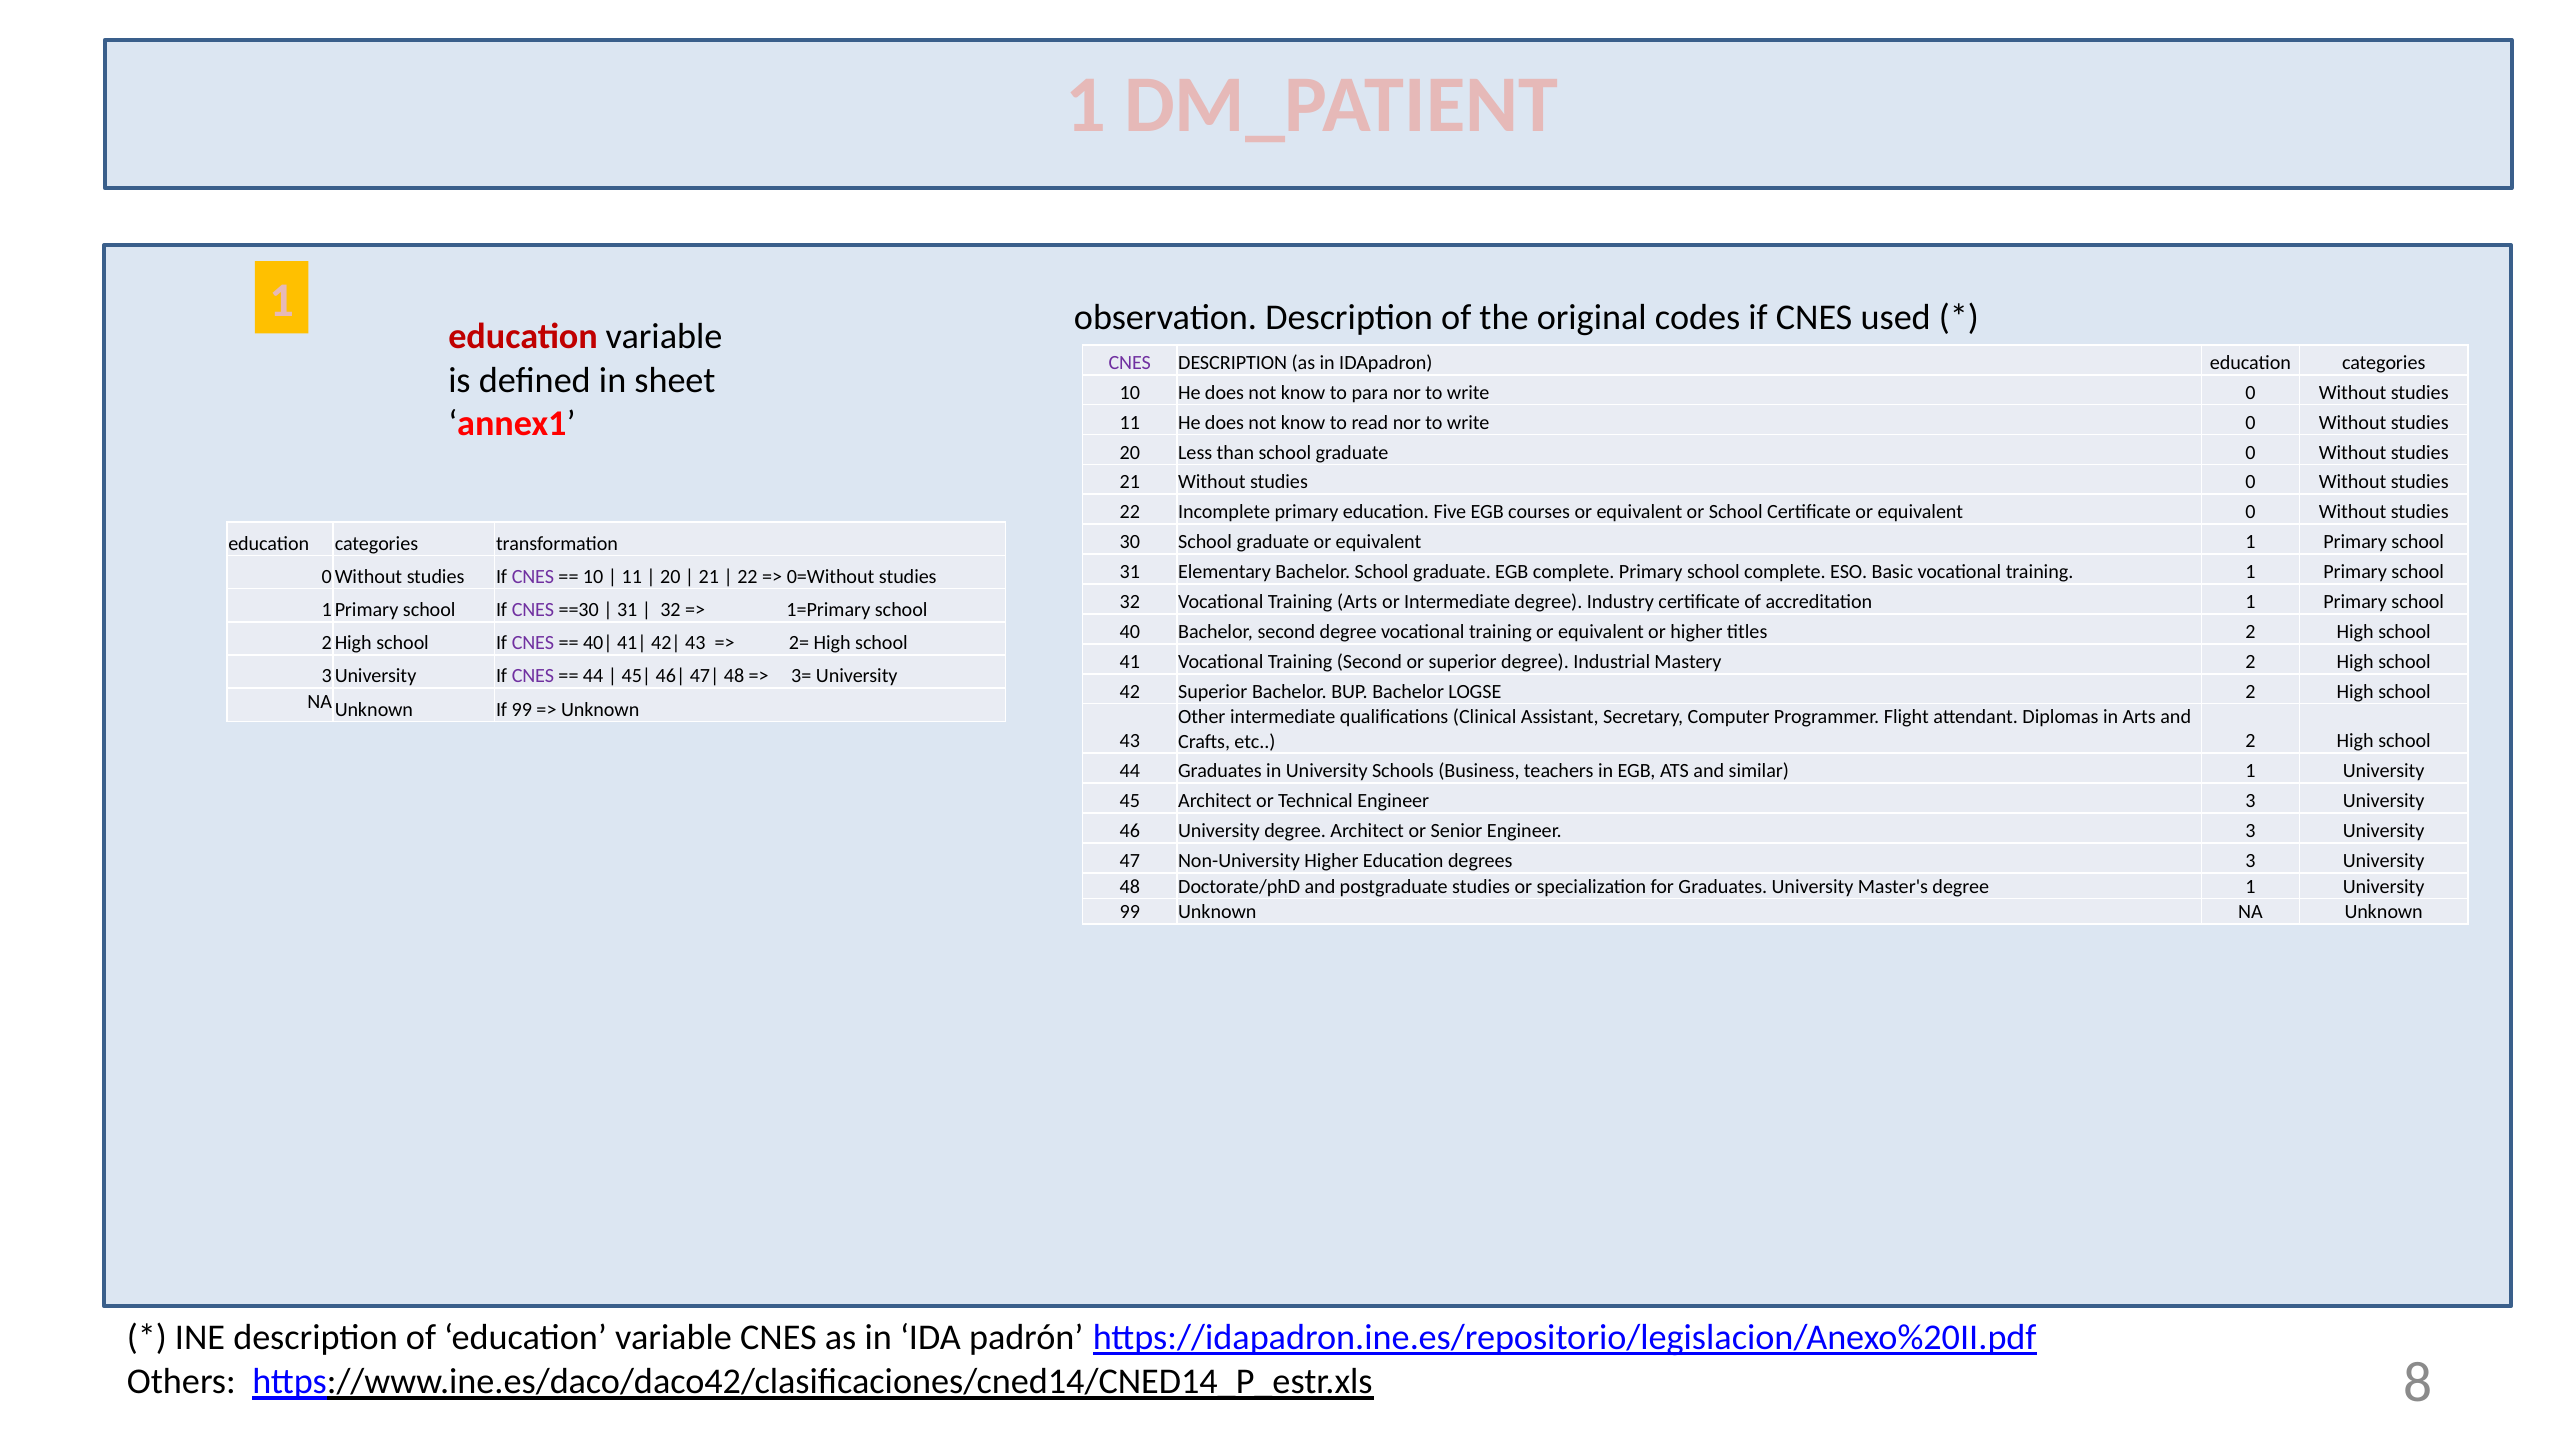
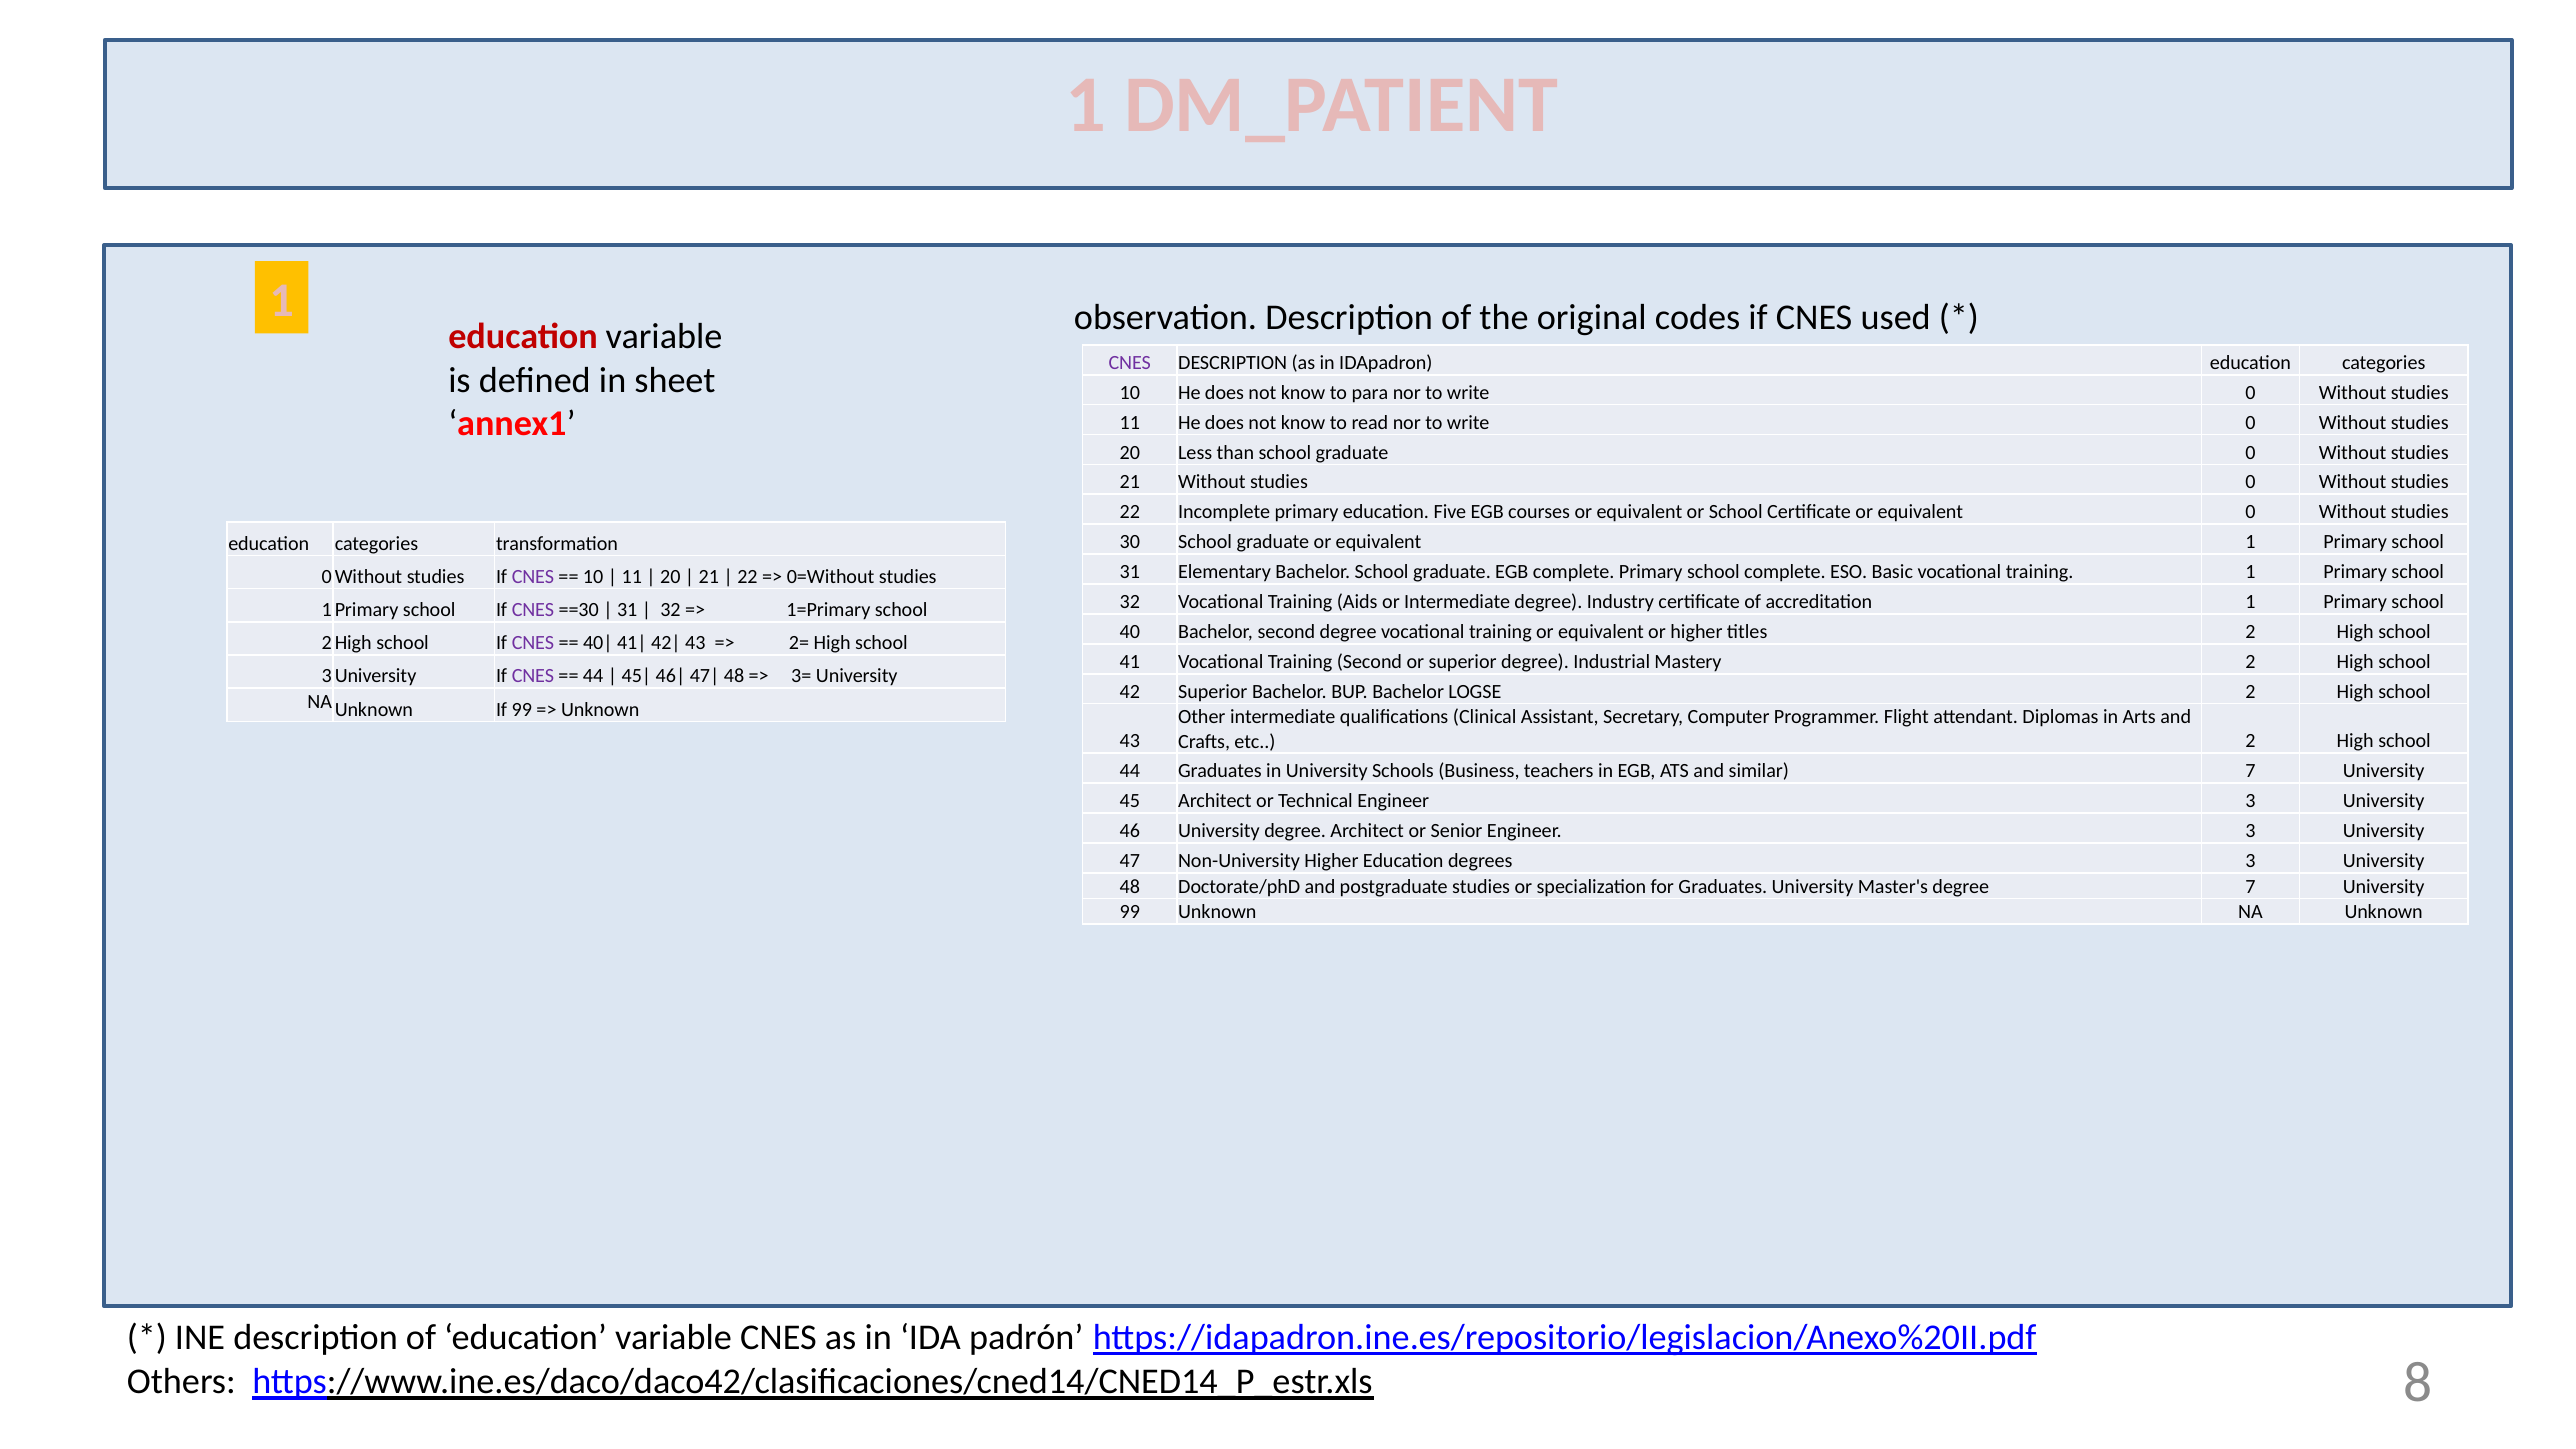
Training Arts: Arts -> Aids
similar 1: 1 -> 7
degree 1: 1 -> 7
